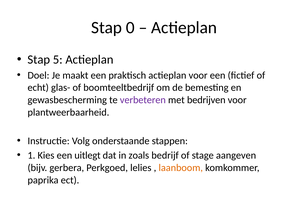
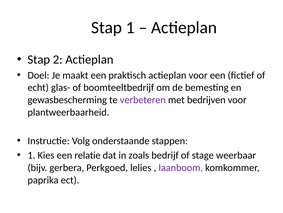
0 at (130, 27): 0 -> 1
5: 5 -> 2
uitlegt: uitlegt -> relatie
aangeven: aangeven -> weerbaar
laanboom colour: orange -> purple
